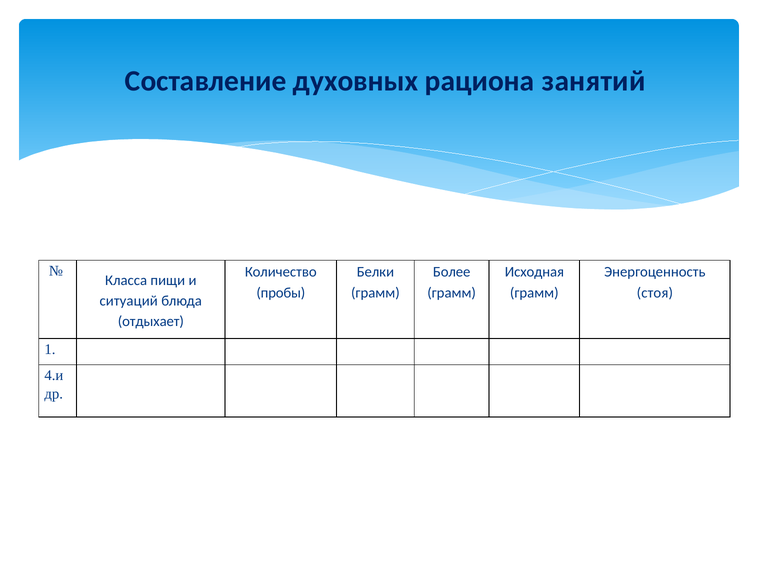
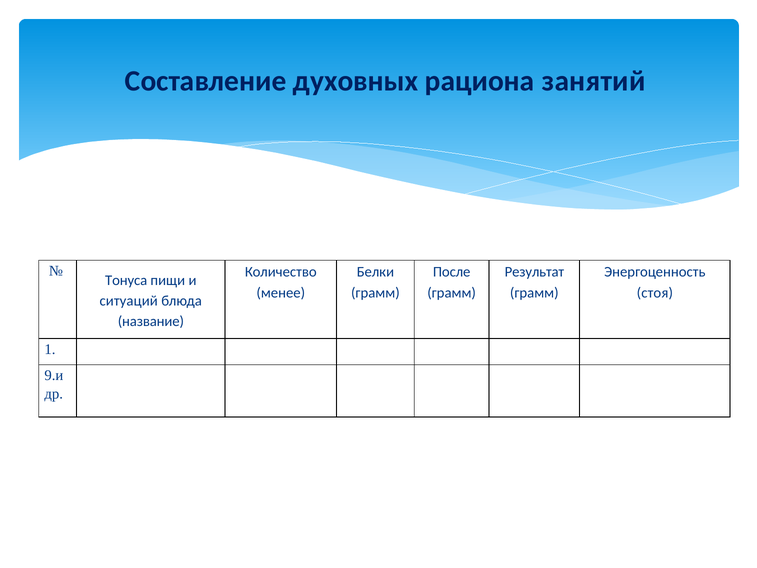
Более: Более -> После
Исходная: Исходная -> Результат
Класса: Класса -> Тонуса
пробы: пробы -> менее
отдыхает: отдыхает -> название
4.и: 4.и -> 9.и
